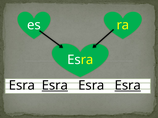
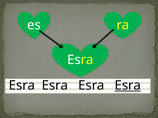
Esra at (55, 86) underline: present -> none
